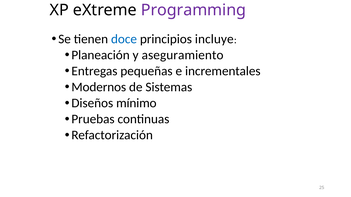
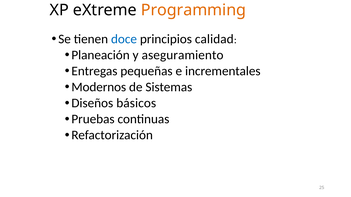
Programming colour: purple -> orange
incluye: incluye -> calidad
mínimo: mínimo -> básicos
